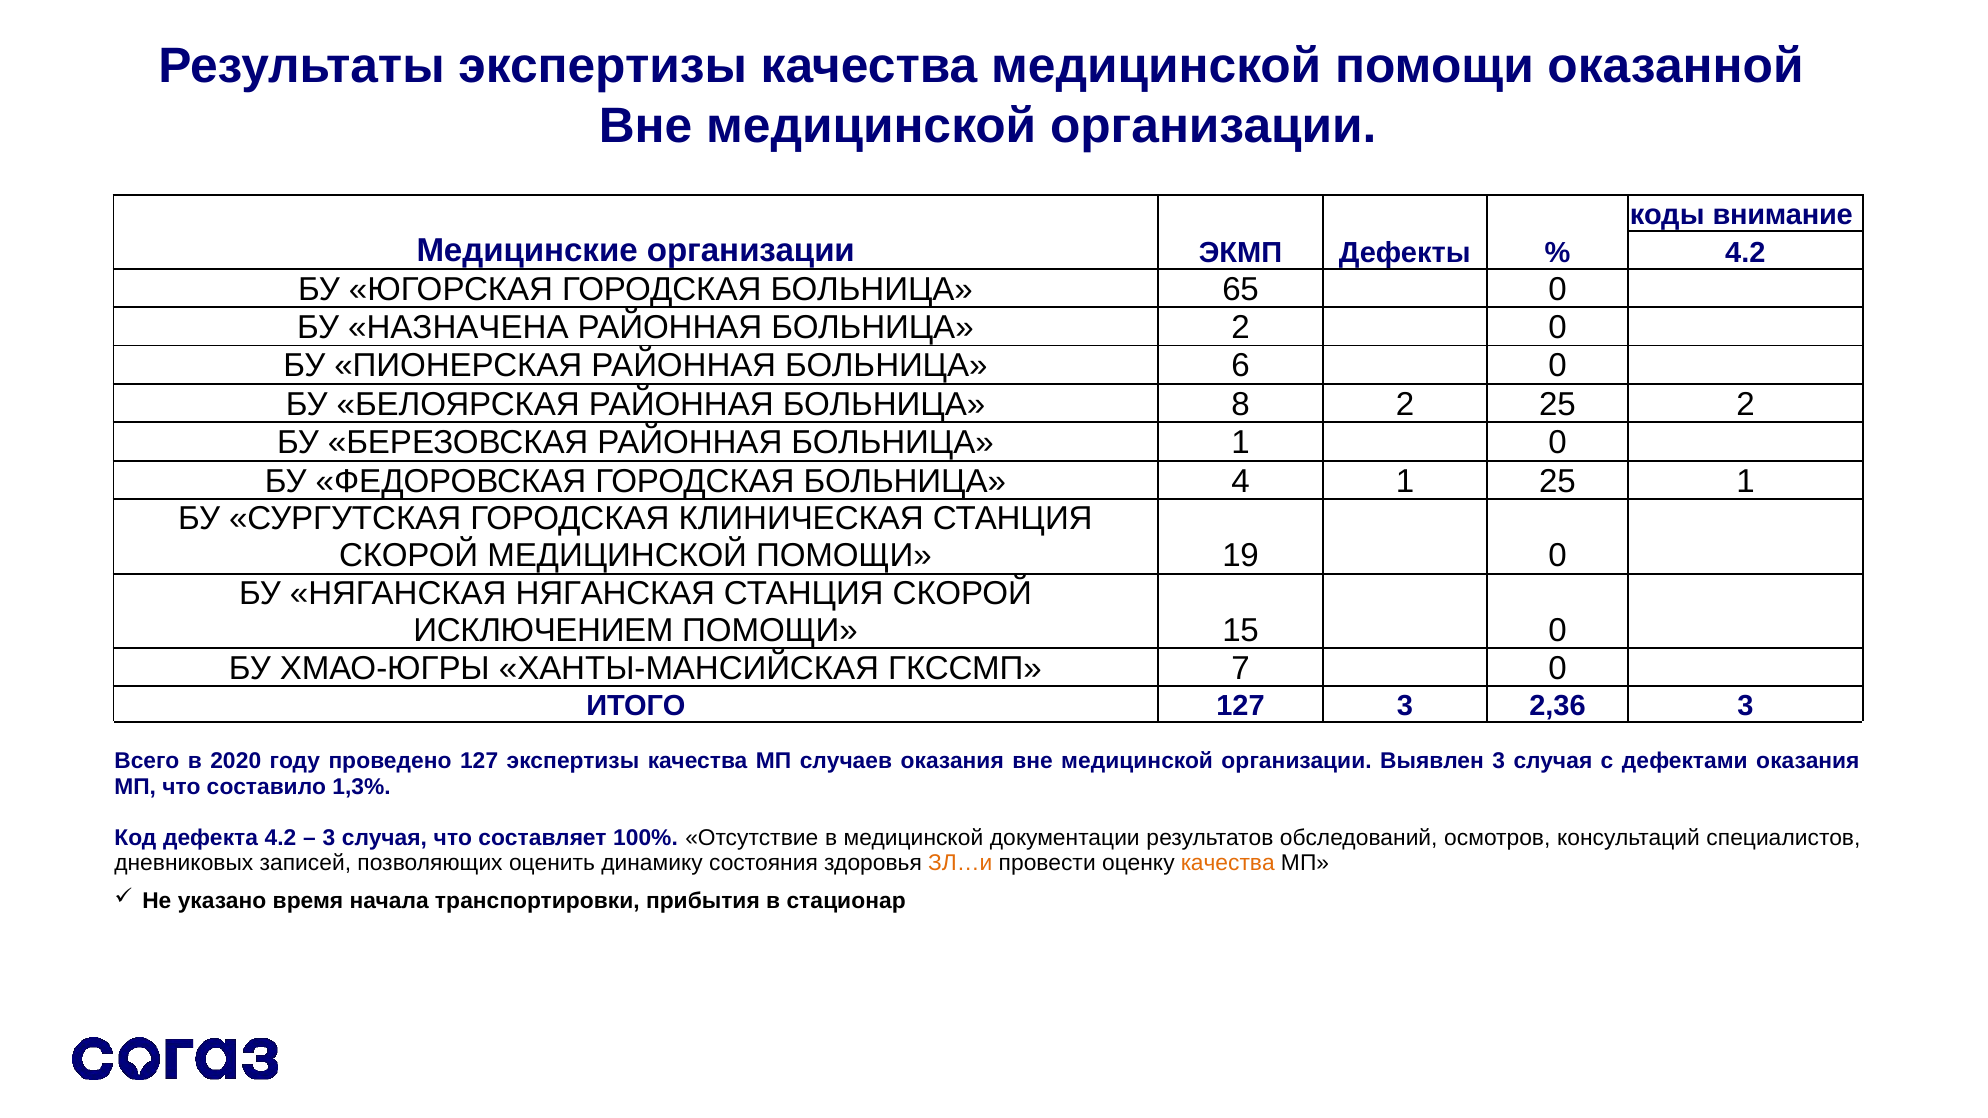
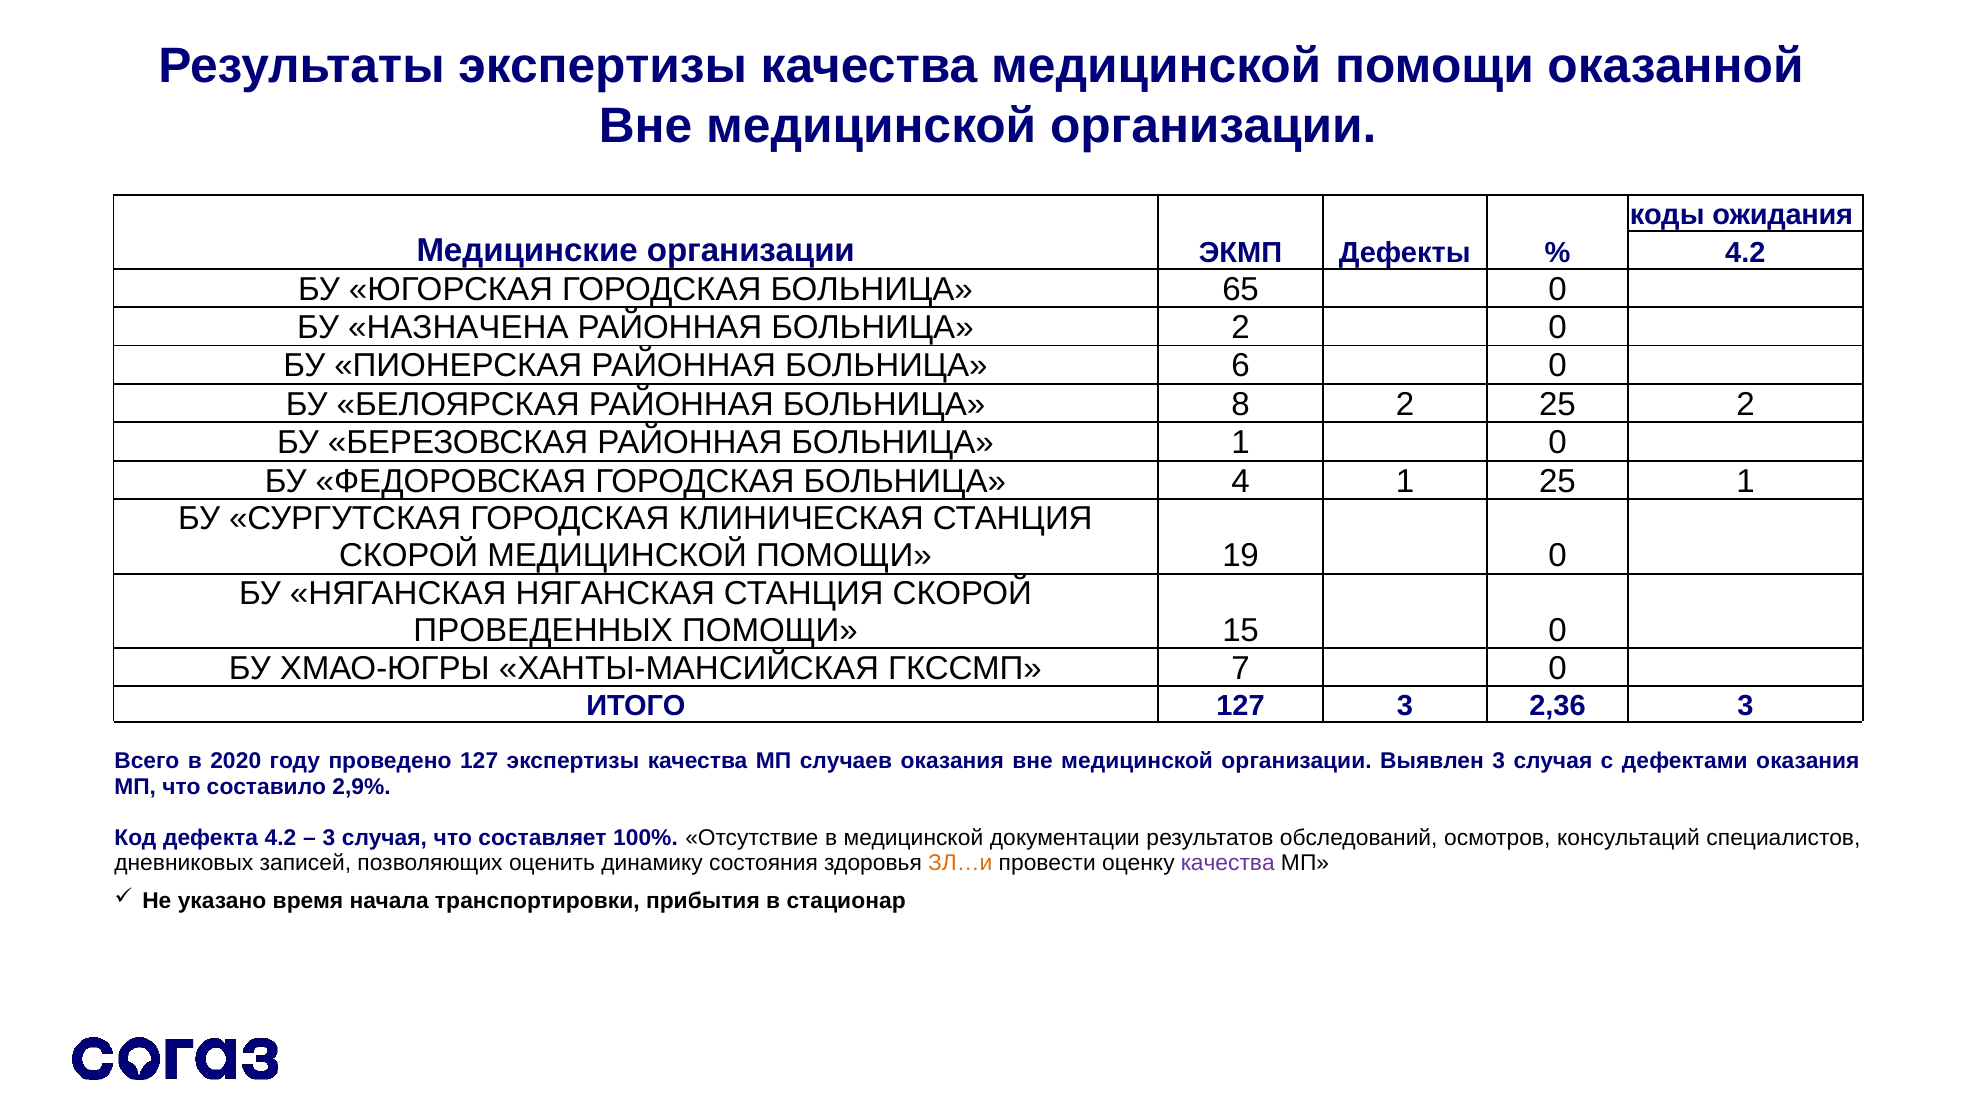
внимание: внимание -> ожидания
ИСКЛЮЧЕНИЕМ: ИСКЛЮЧЕНИЕМ -> ПРОВЕДЕННЫХ
1,3%: 1,3% -> 2,9%
качества at (1228, 863) colour: orange -> purple
